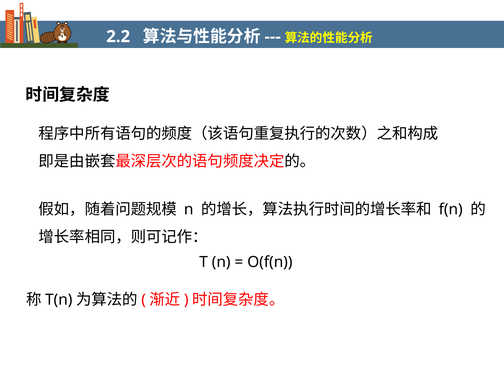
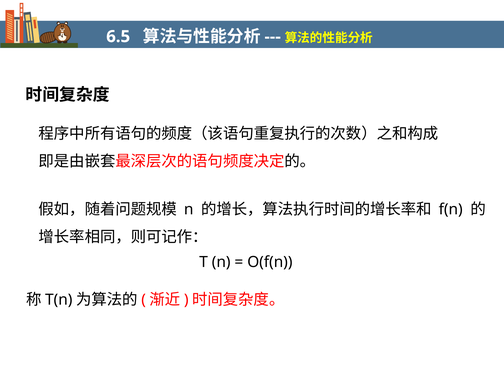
2.2: 2.2 -> 6.5
